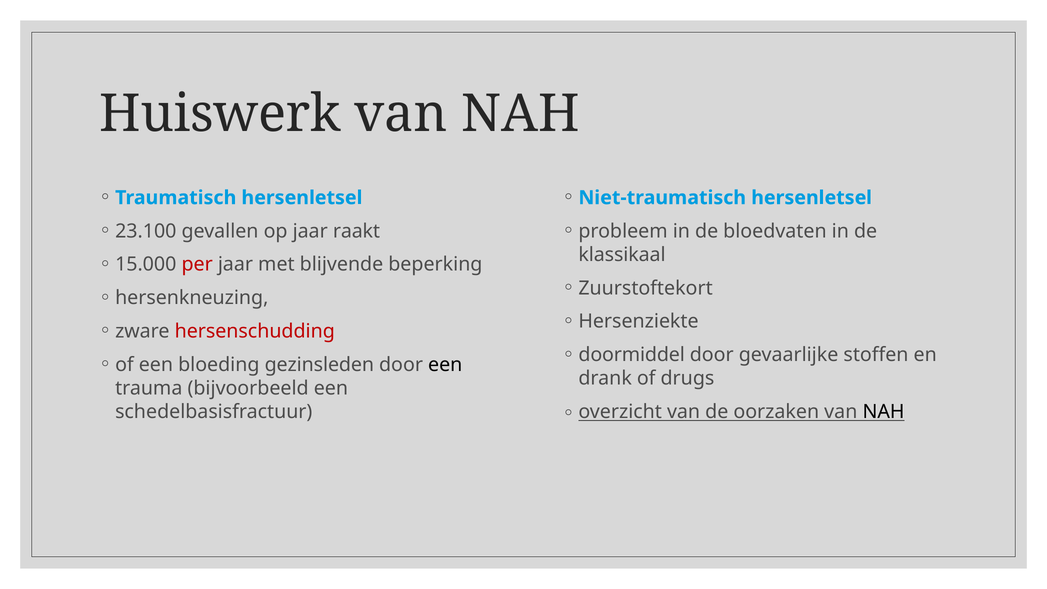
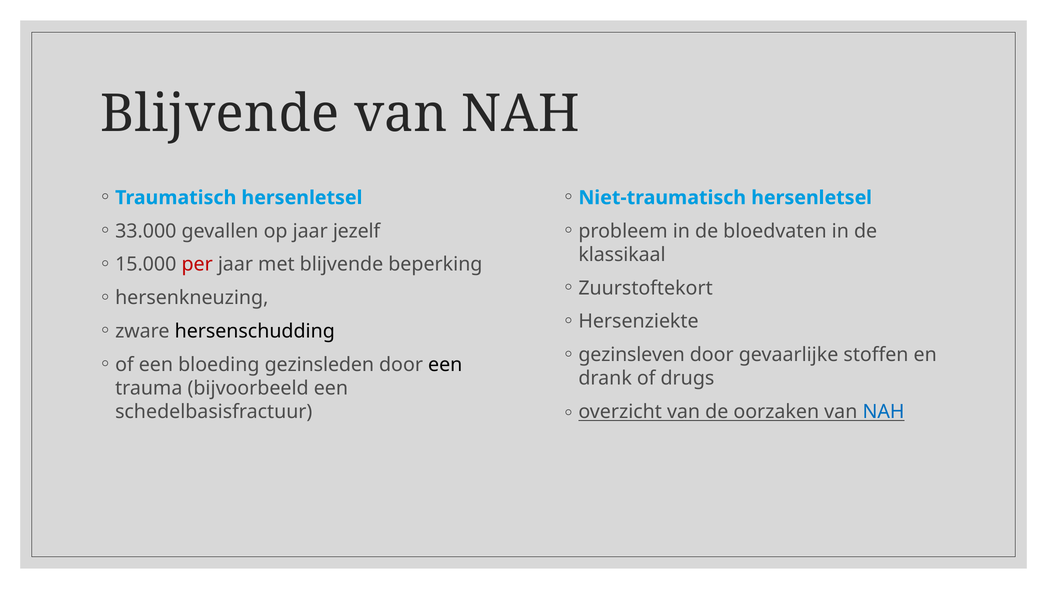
Huiswerk at (220, 114): Huiswerk -> Blijvende
23.100: 23.100 -> 33.000
raakt: raakt -> jezelf
hersenschudding colour: red -> black
doormiddel: doormiddel -> gezinsleven
NAH at (883, 412) colour: black -> blue
